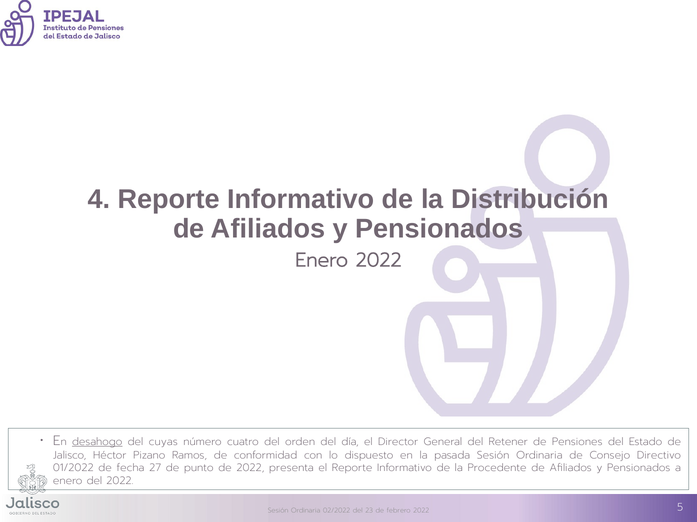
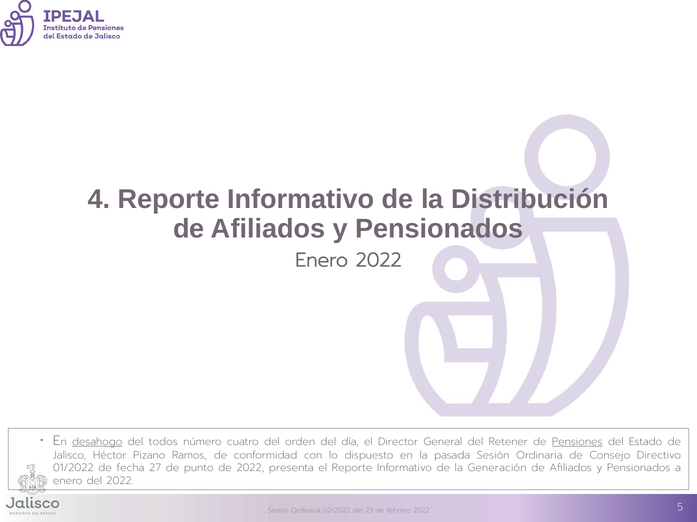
cuyas: cuyas -> todos
Pensiones underline: none -> present
Procedente: Procedente -> Generación
